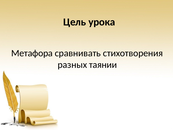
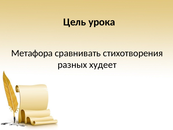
таянии: таянии -> худеет
